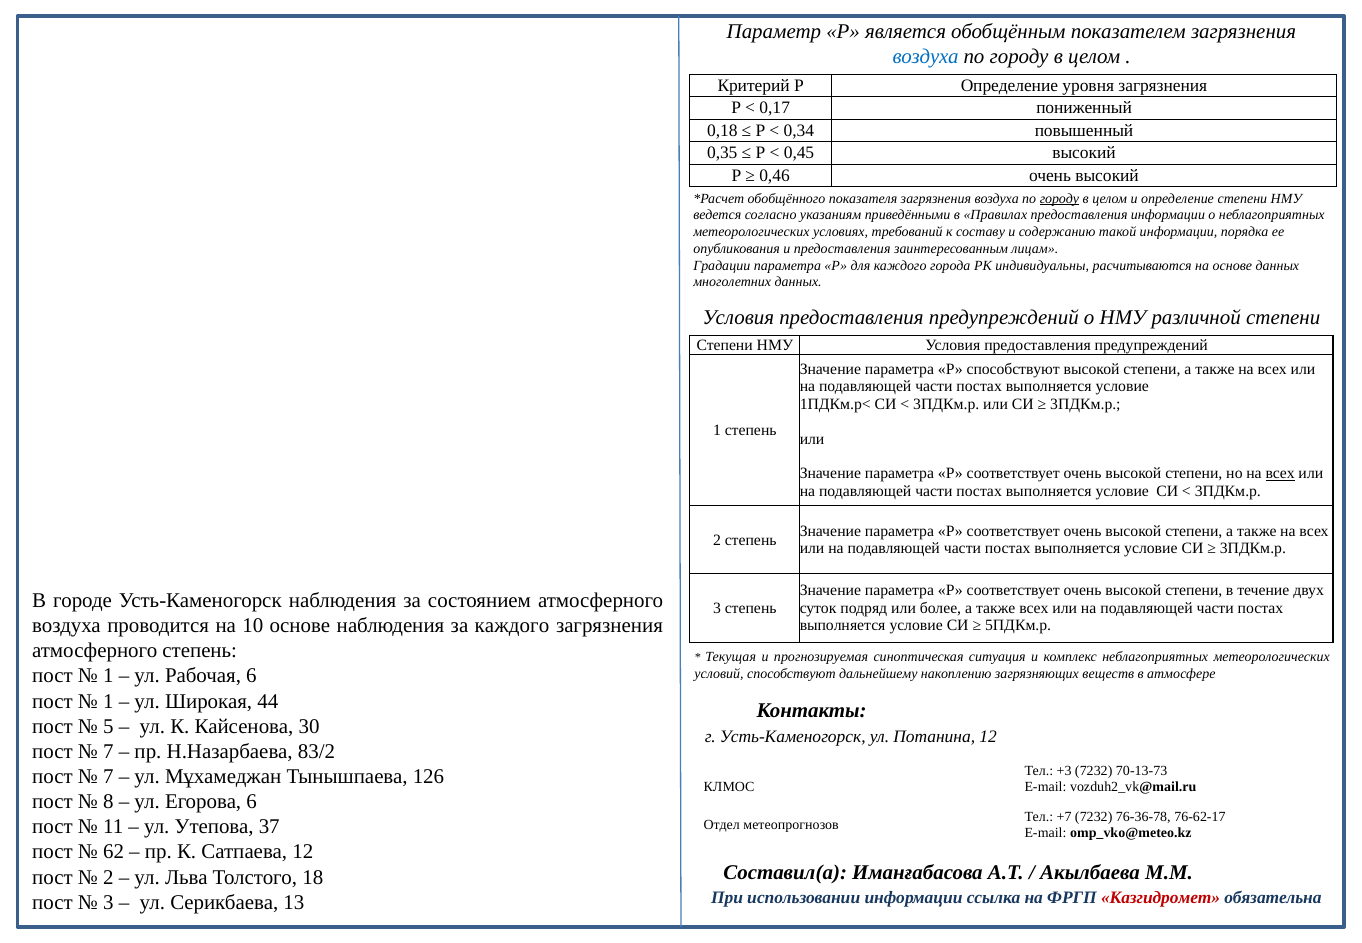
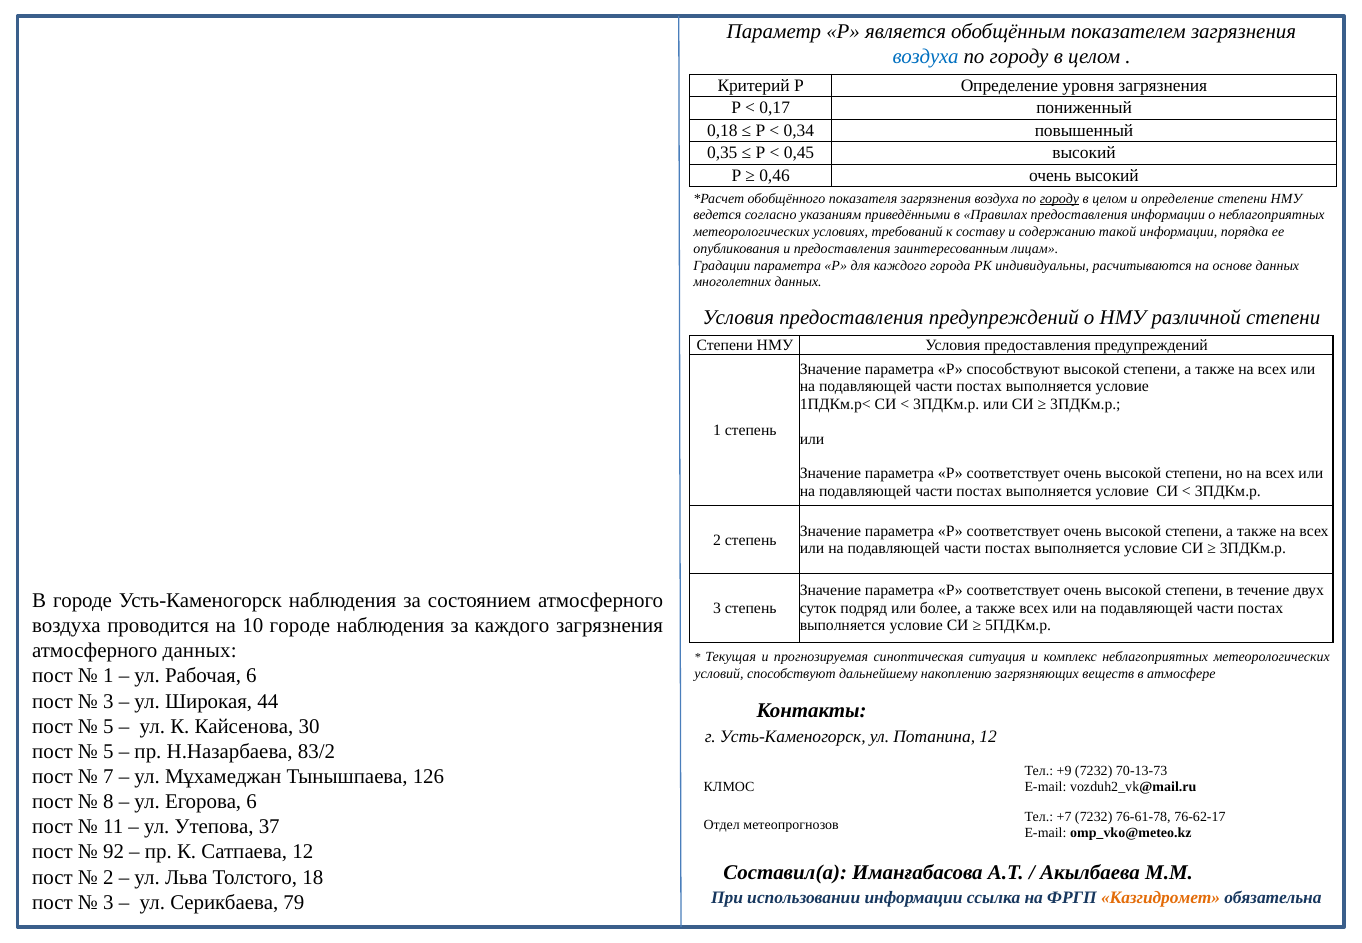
всех at (1280, 474) underline: present -> none
10 основе: основе -> городе
атмосферного степень: степень -> данных
1 at (108, 701): 1 -> 3
7 at (108, 751): 7 -> 5
+3: +3 -> +9
76-36-78: 76-36-78 -> 76-61-78
62: 62 -> 92
Казгидромет colour: red -> orange
13: 13 -> 79
